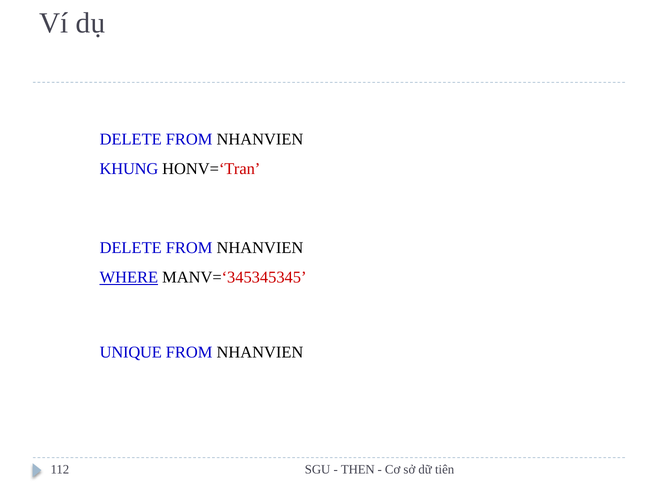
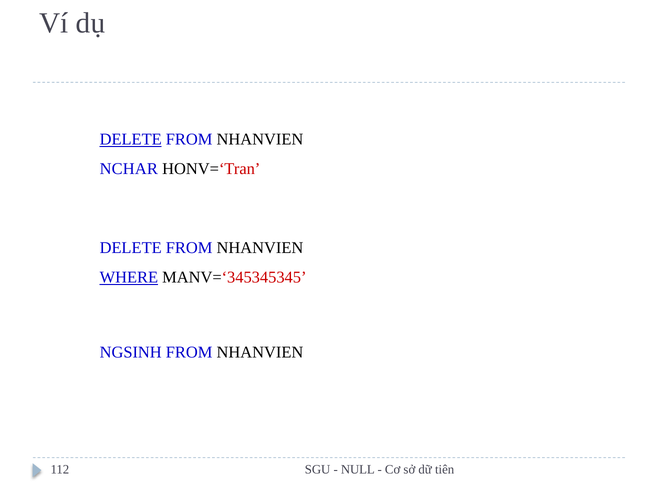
DELETE at (131, 139) underline: none -> present
KHUNG: KHUNG -> NCHAR
UNIQUE: UNIQUE -> NGSINH
THEN: THEN -> NULL
